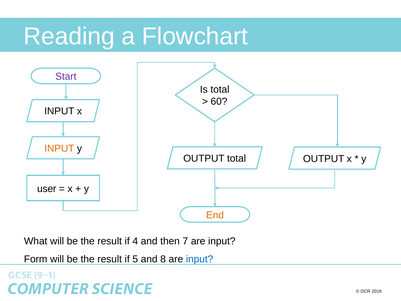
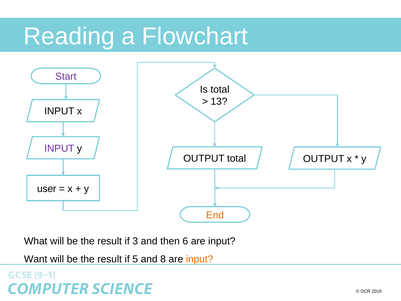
60: 60 -> 13
INPUT at (59, 148) colour: orange -> purple
4: 4 -> 3
7: 7 -> 6
Form: Form -> Want
input at (200, 259) colour: blue -> orange
